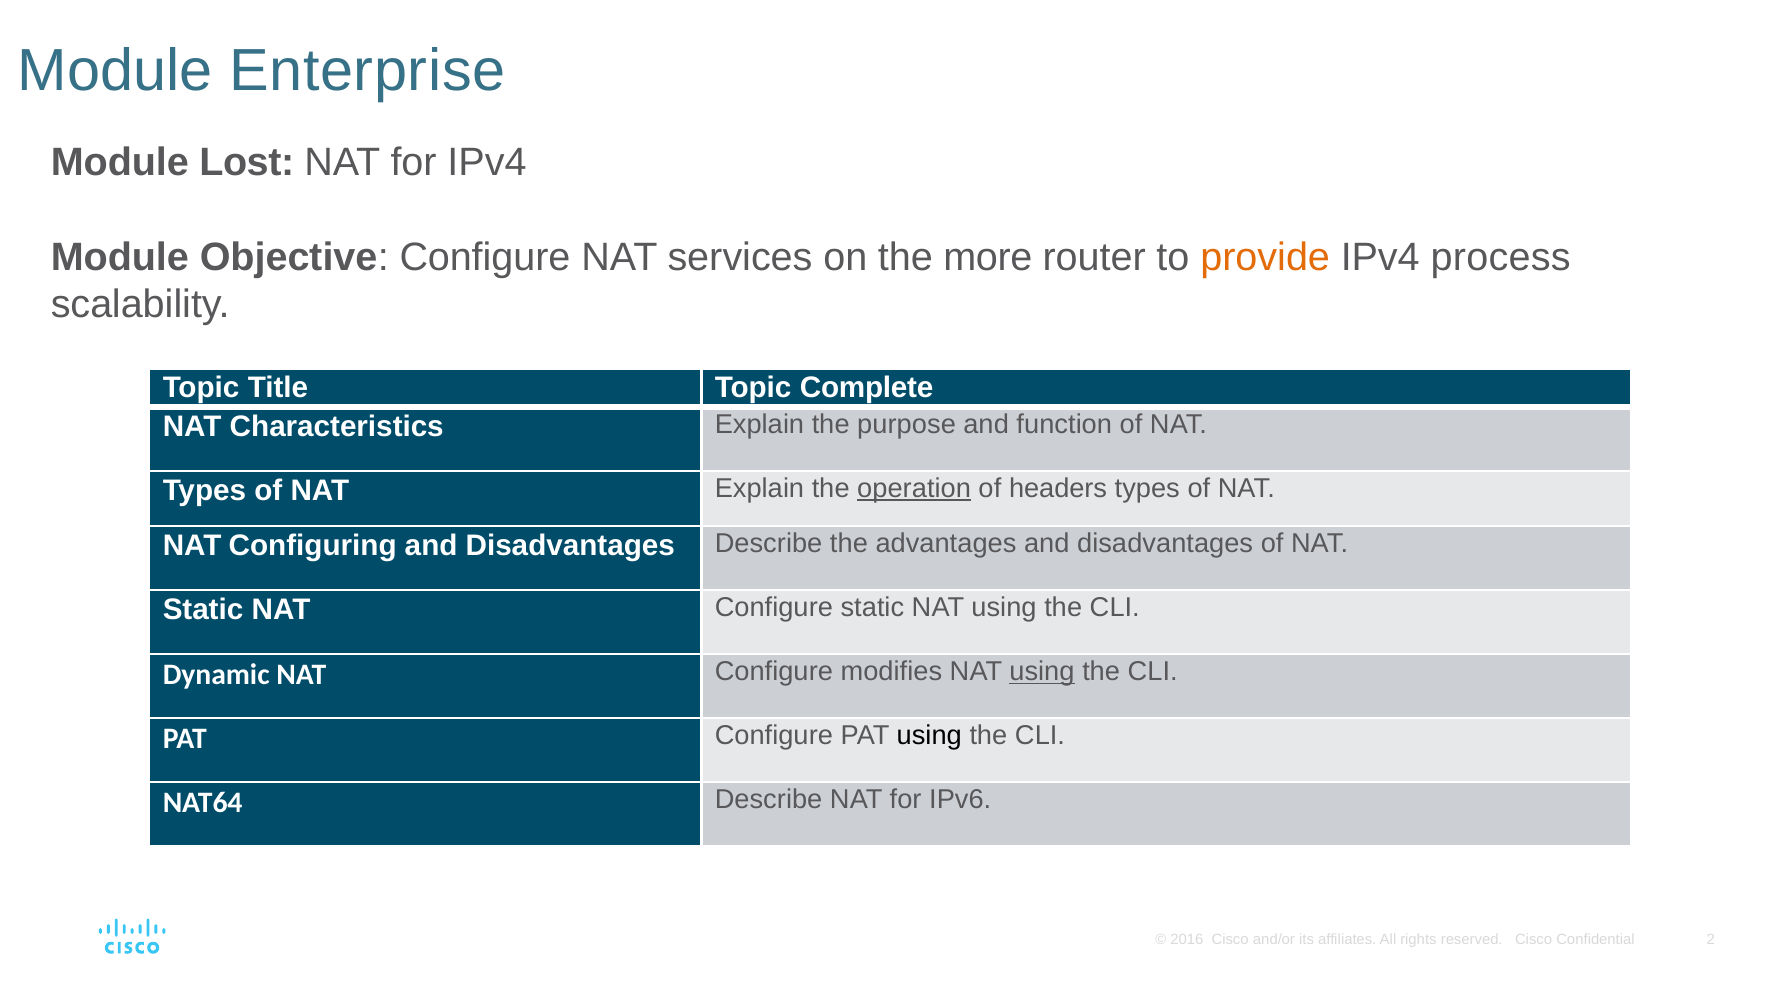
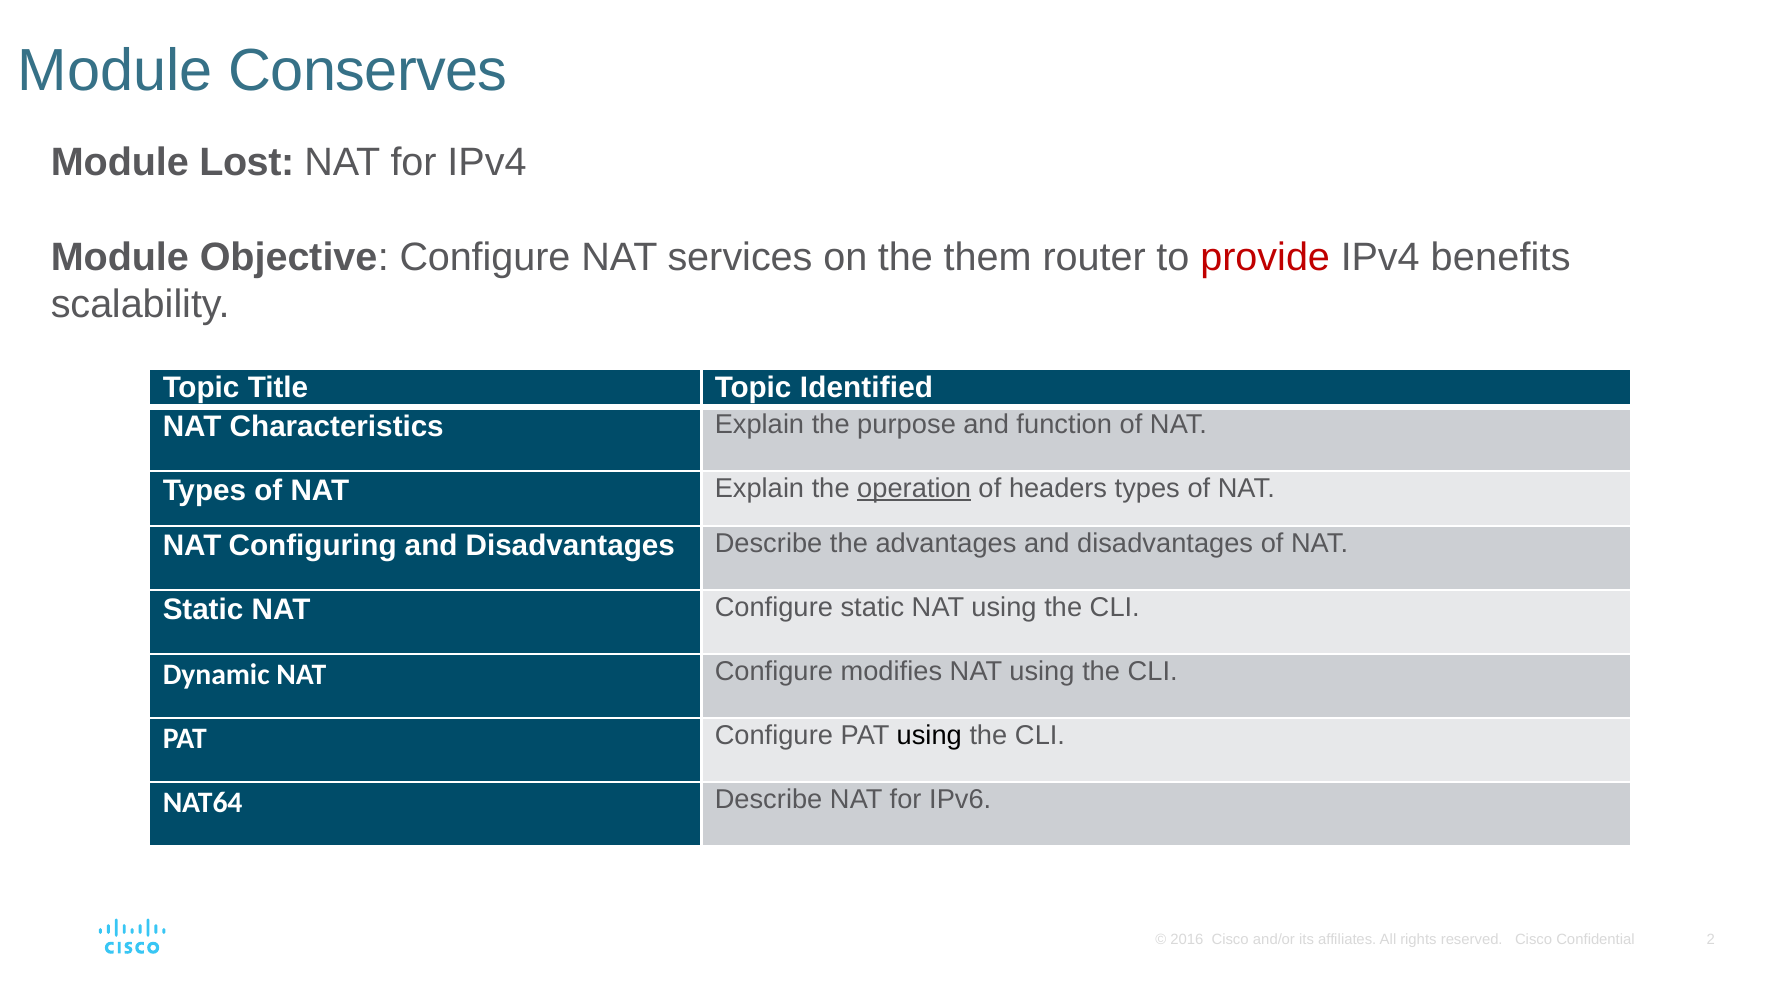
Enterprise: Enterprise -> Conserves
more: more -> them
provide colour: orange -> red
process: process -> benefits
Complete: Complete -> Identified
using at (1042, 672) underline: present -> none
